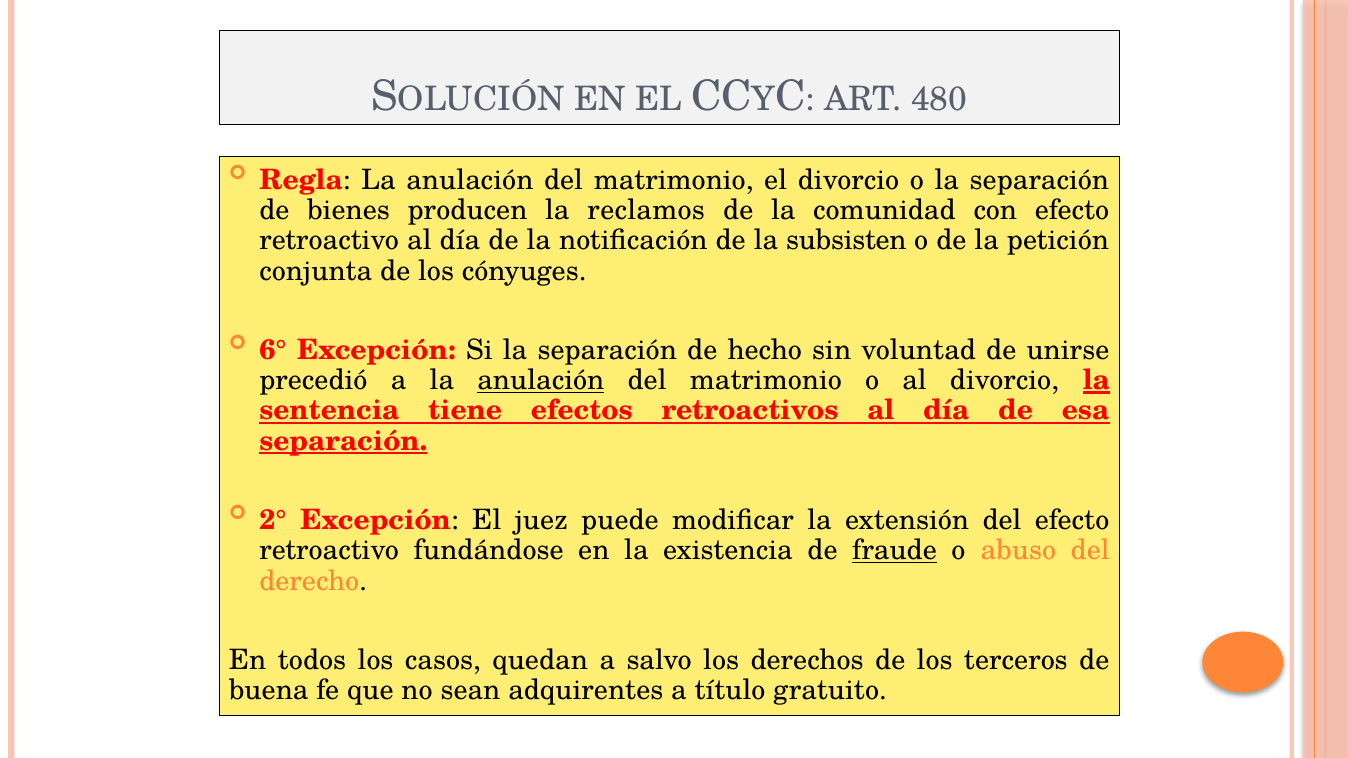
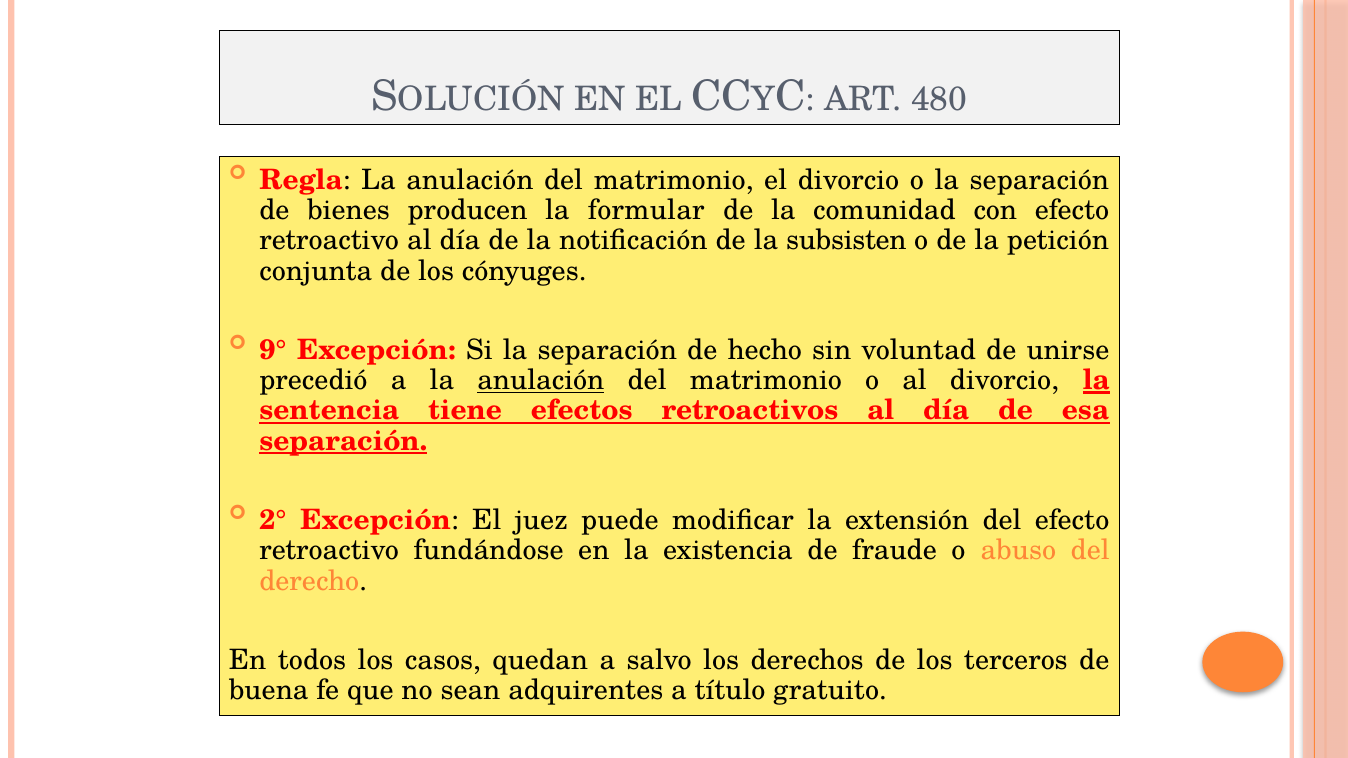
reclamos: reclamos -> formular
6°: 6° -> 9°
fraude underline: present -> none
